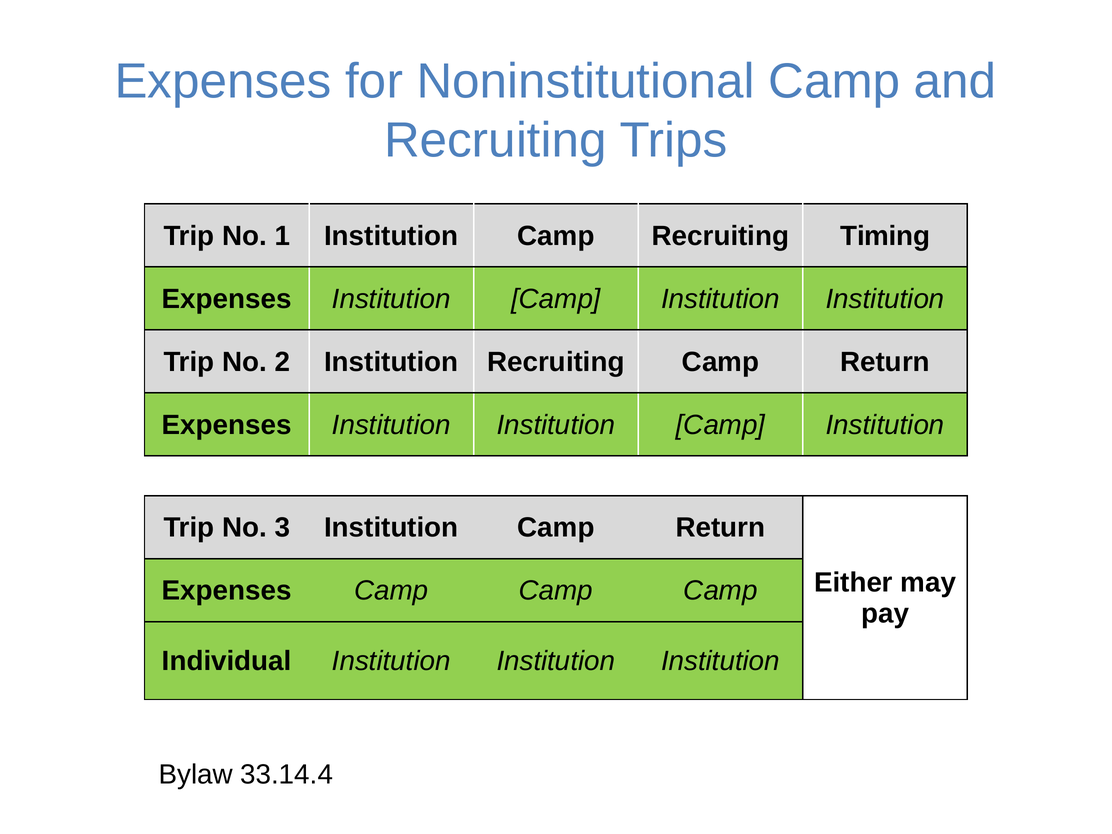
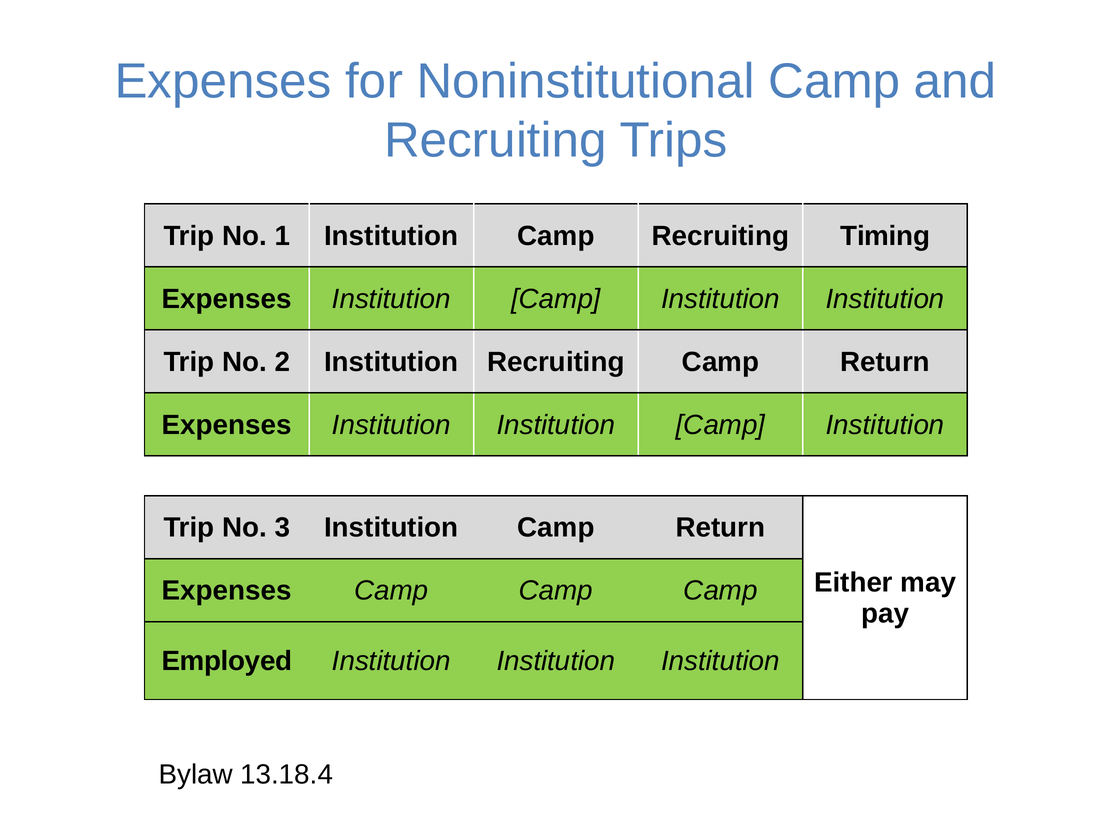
Individual: Individual -> Employed
33.14.4: 33.14.4 -> 13.18.4
